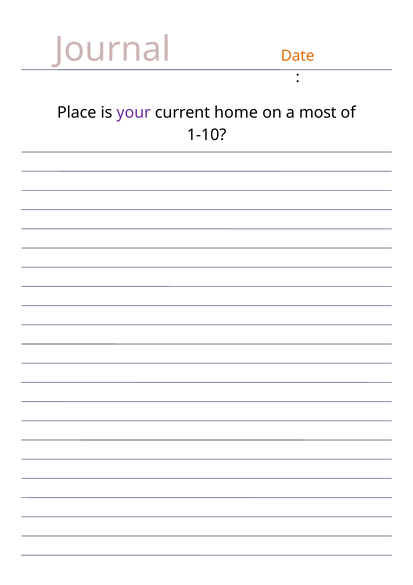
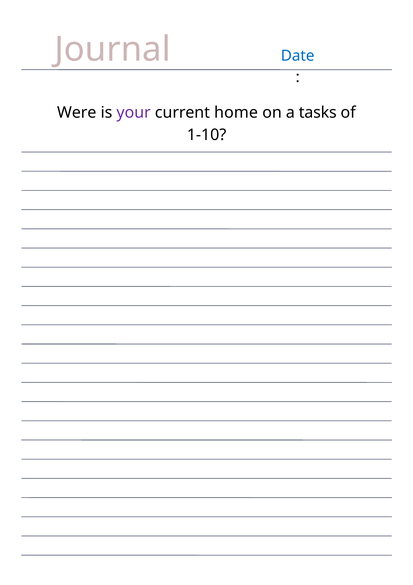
Date colour: orange -> blue
Place: Place -> Were
most: most -> tasks
